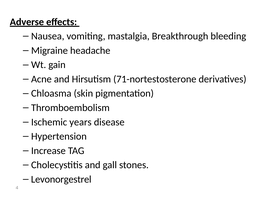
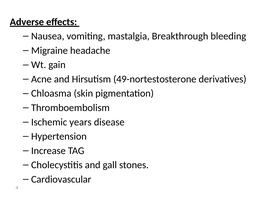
71-nortestosterone: 71-nortestosterone -> 49-nortestosterone
Levonorgestrel: Levonorgestrel -> Cardiovascular
